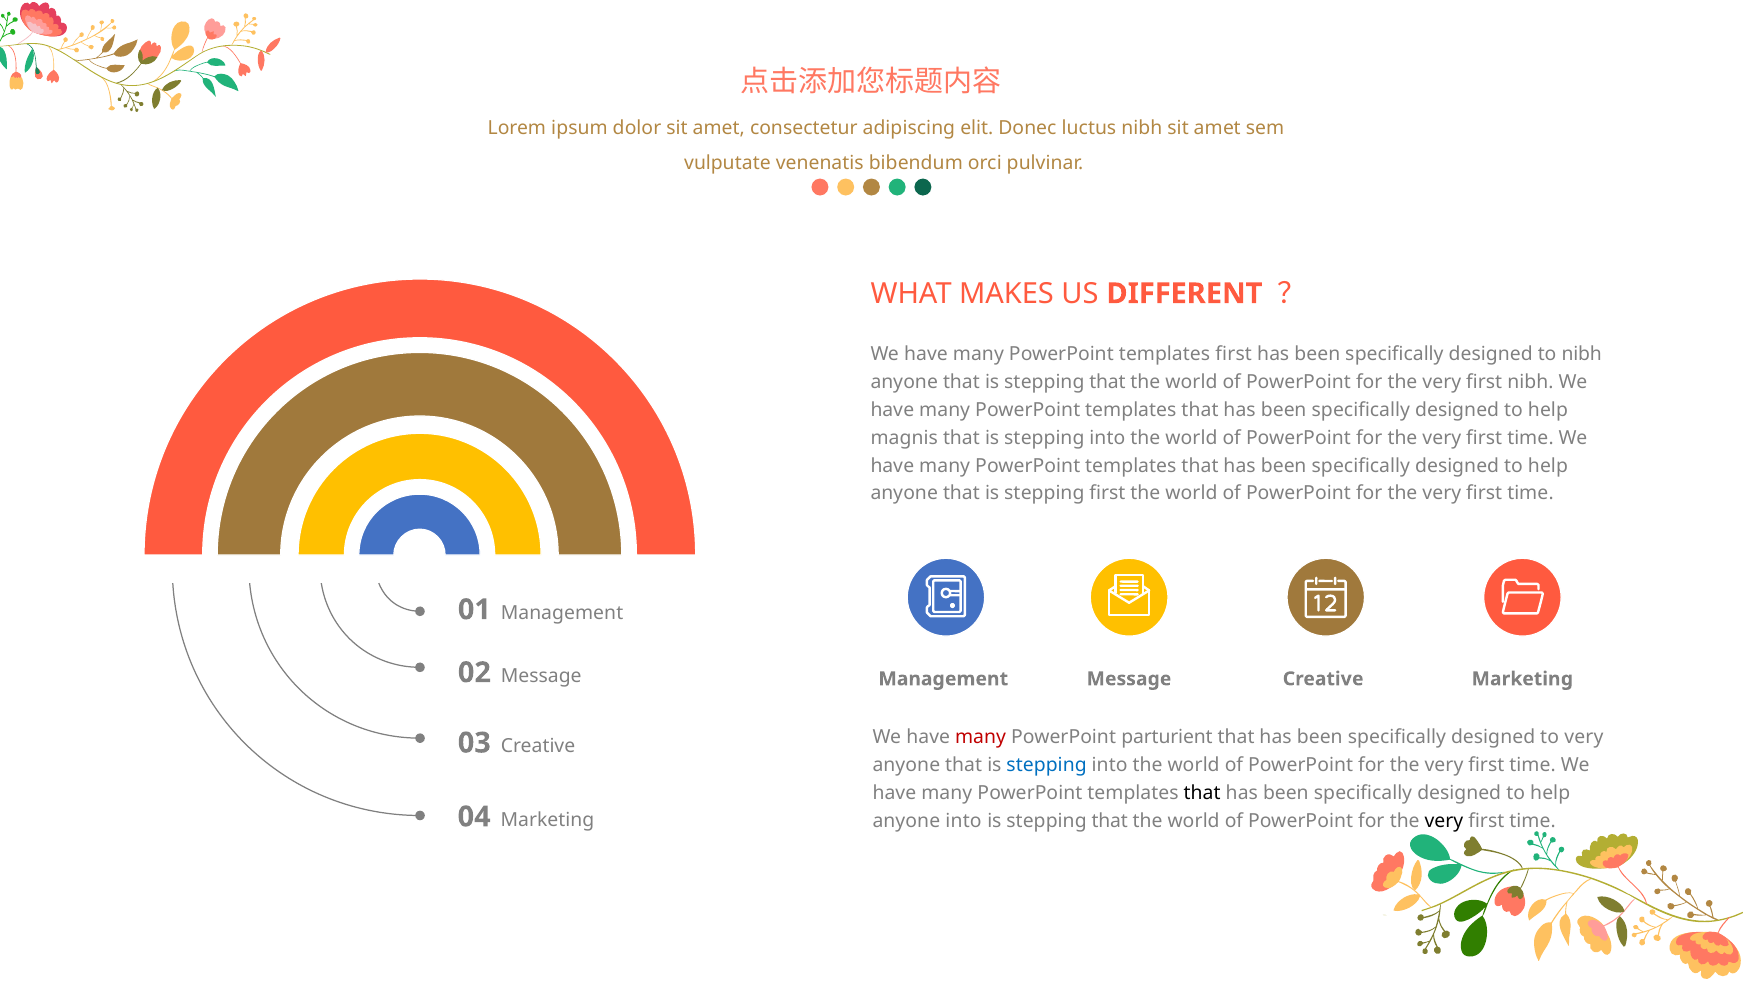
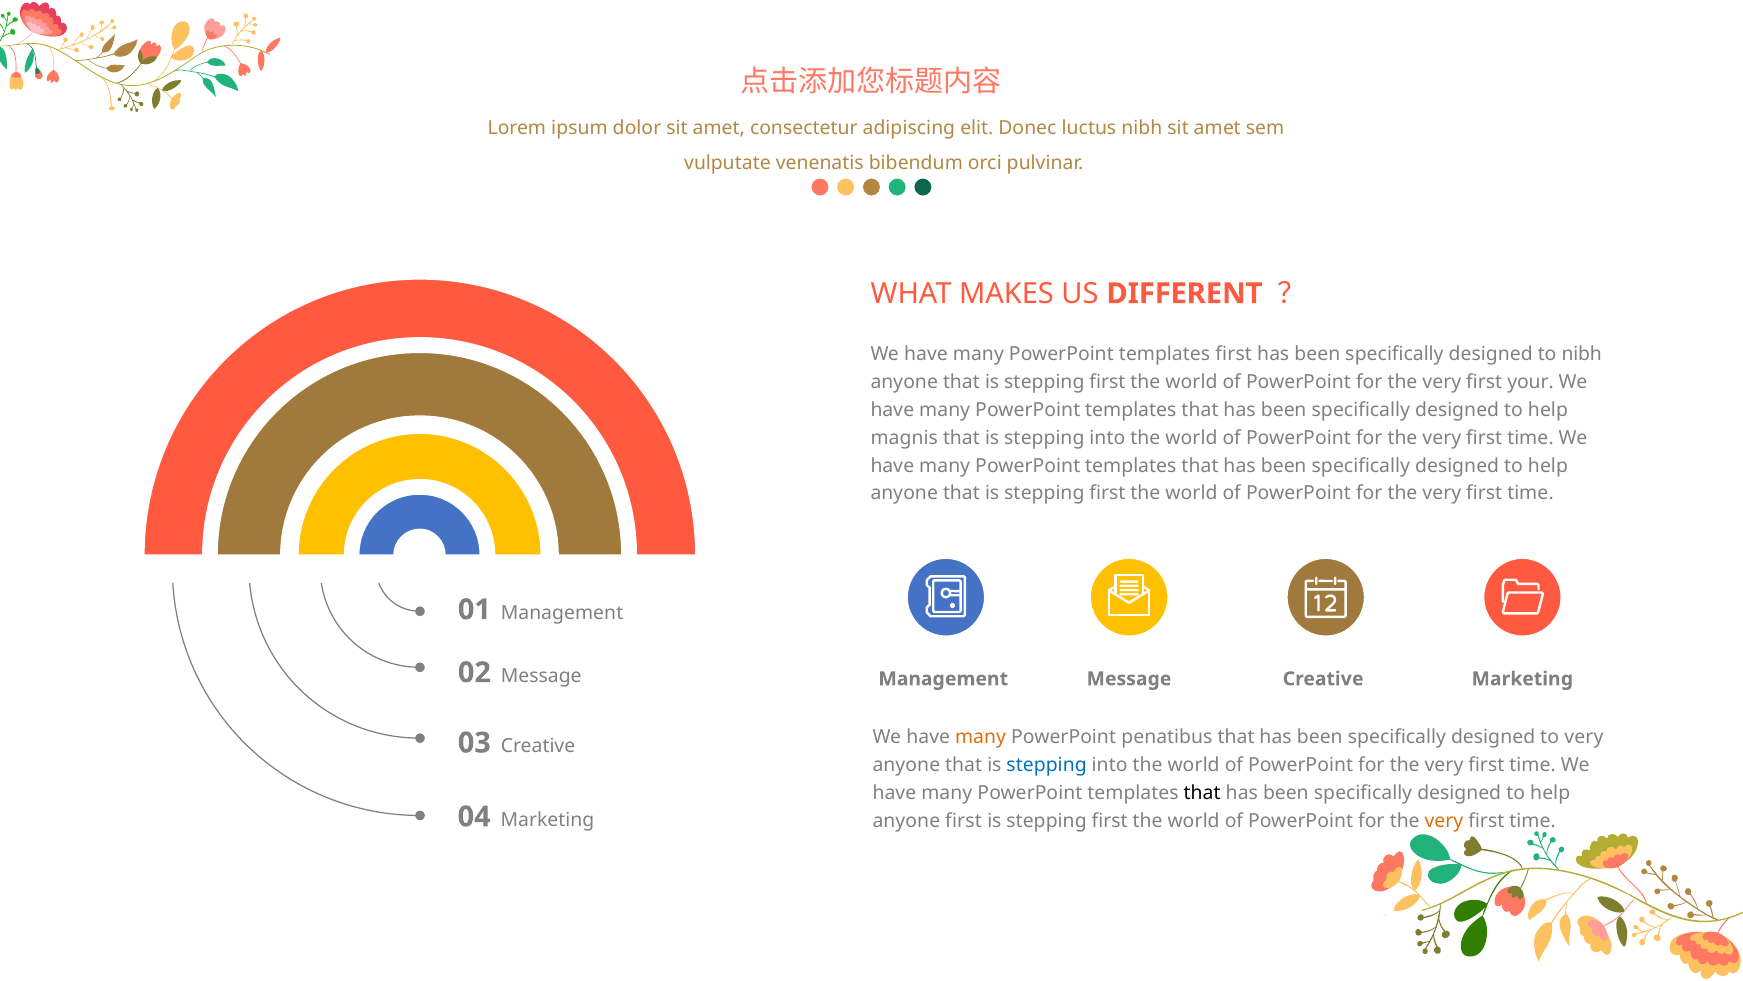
that at (1107, 382): that -> first
first nibh: nibh -> your
many at (981, 737) colour: red -> orange
parturient: parturient -> penatibus
anyone into: into -> first
that at (1110, 821): that -> first
very at (1444, 821) colour: black -> orange
